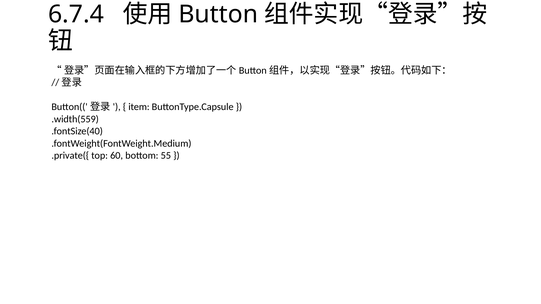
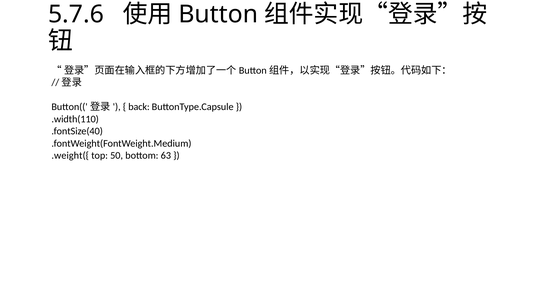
6.7.4: 6.7.4 -> 5.7.6
item: item -> back
.width(559: .width(559 -> .width(110
.private({: .private({ -> .weight({
60: 60 -> 50
55: 55 -> 63
